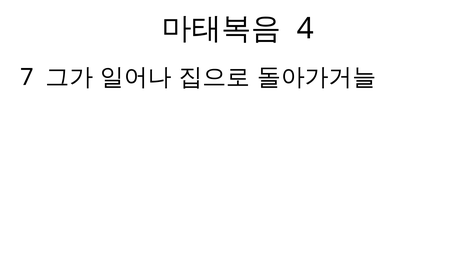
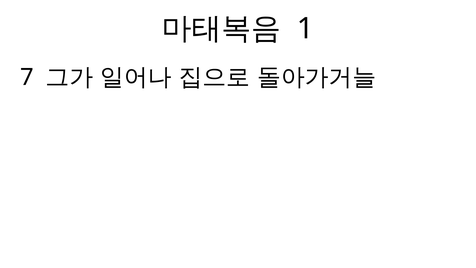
4: 4 -> 1
